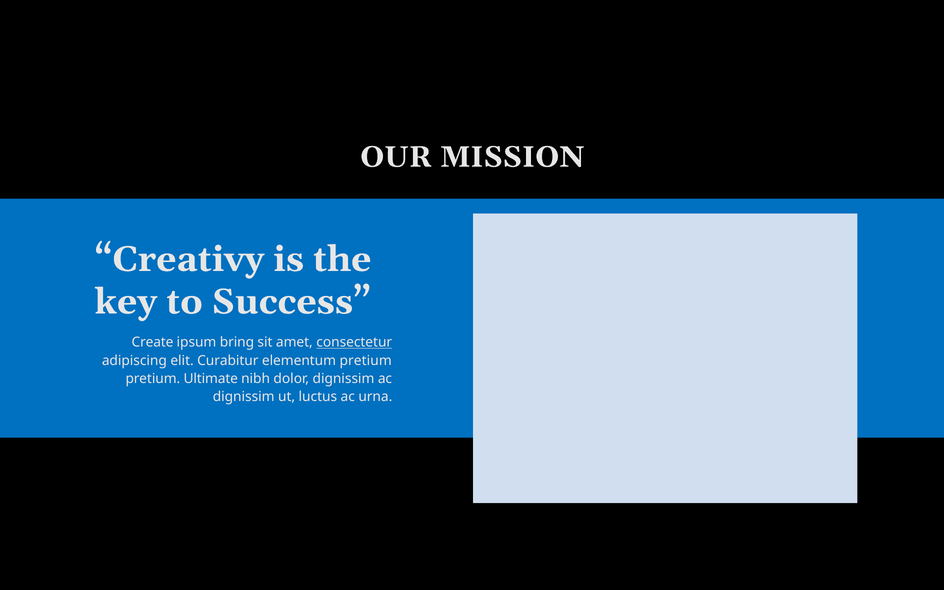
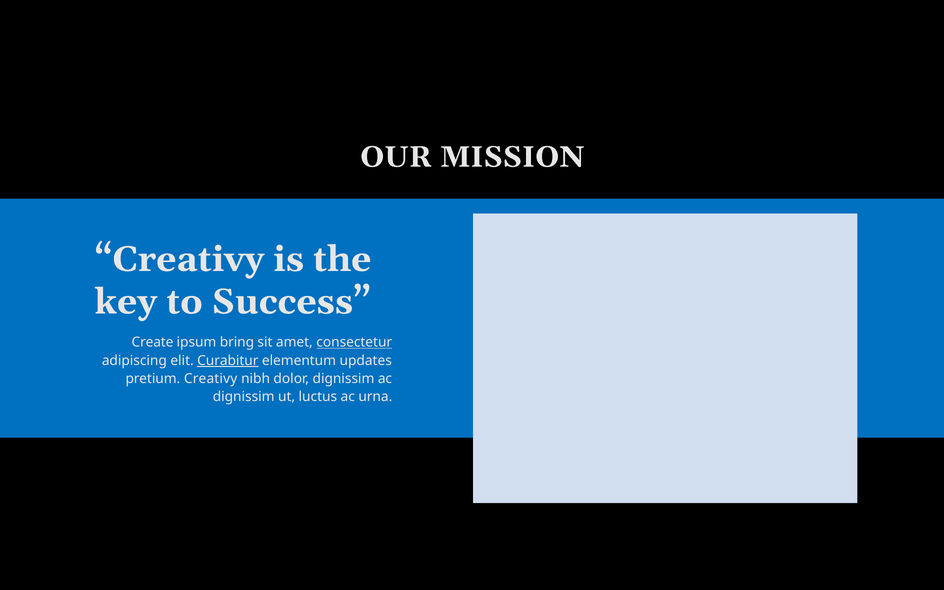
Curabitur underline: none -> present
elementum pretium: pretium -> updates
pretium Ultimate: Ultimate -> Creativy
